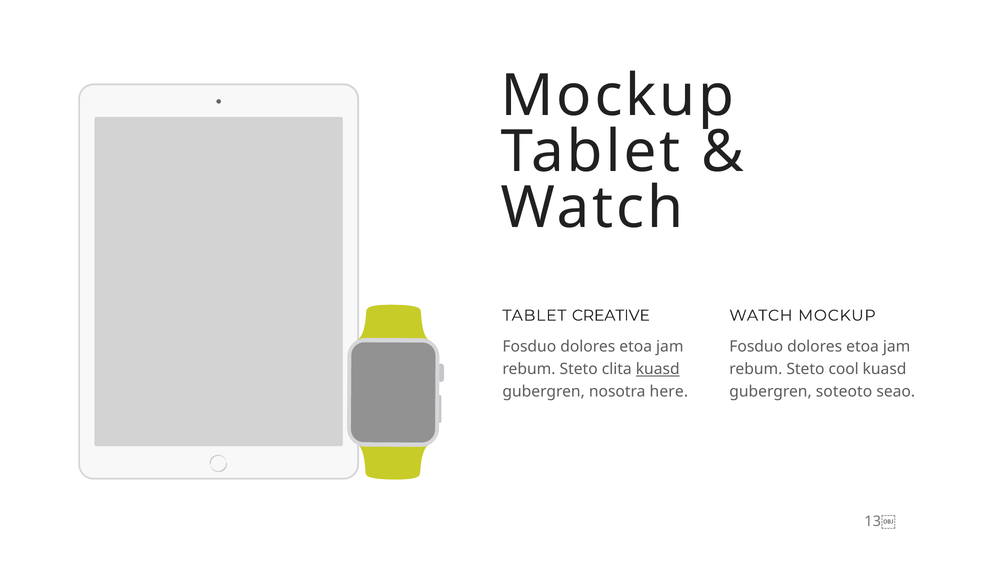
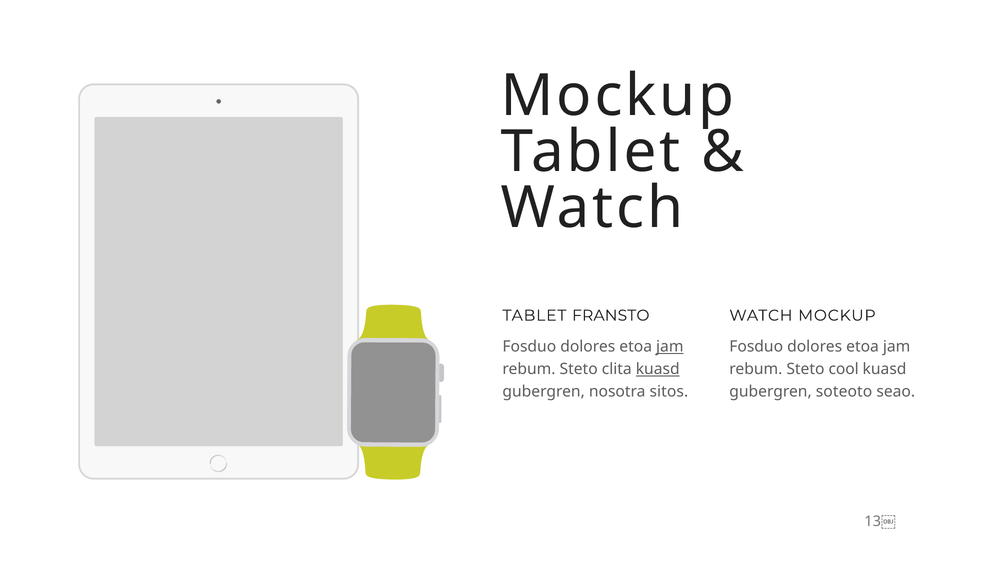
CREATIVE: CREATIVE -> FRANSTO
jam at (670, 347) underline: none -> present
here: here -> sitos
